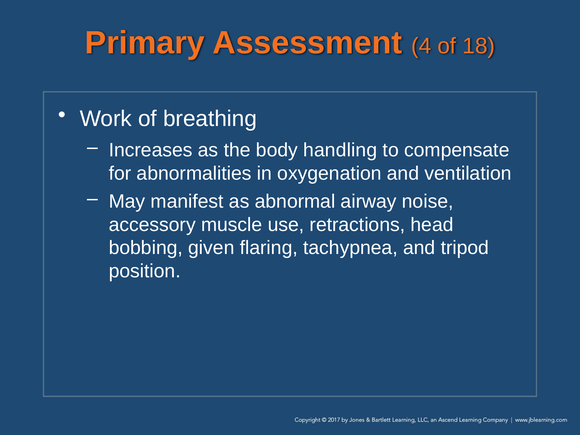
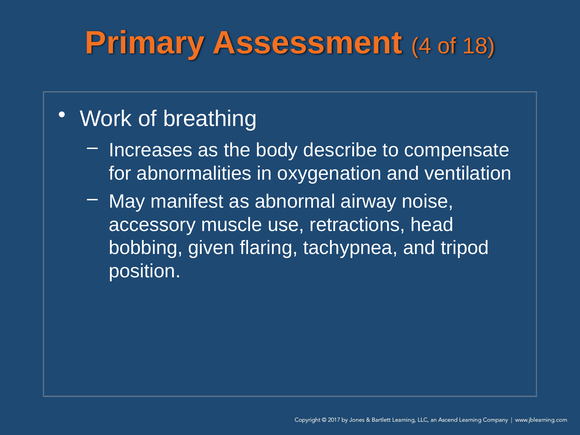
handling: handling -> describe
